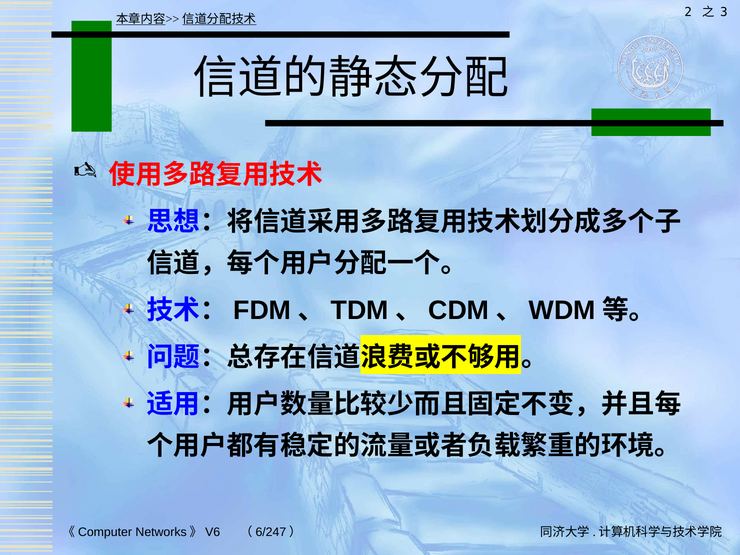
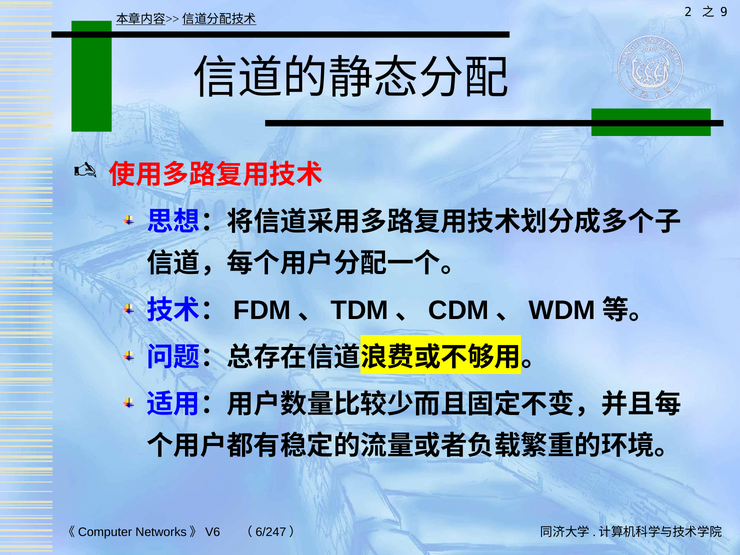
3: 3 -> 9
